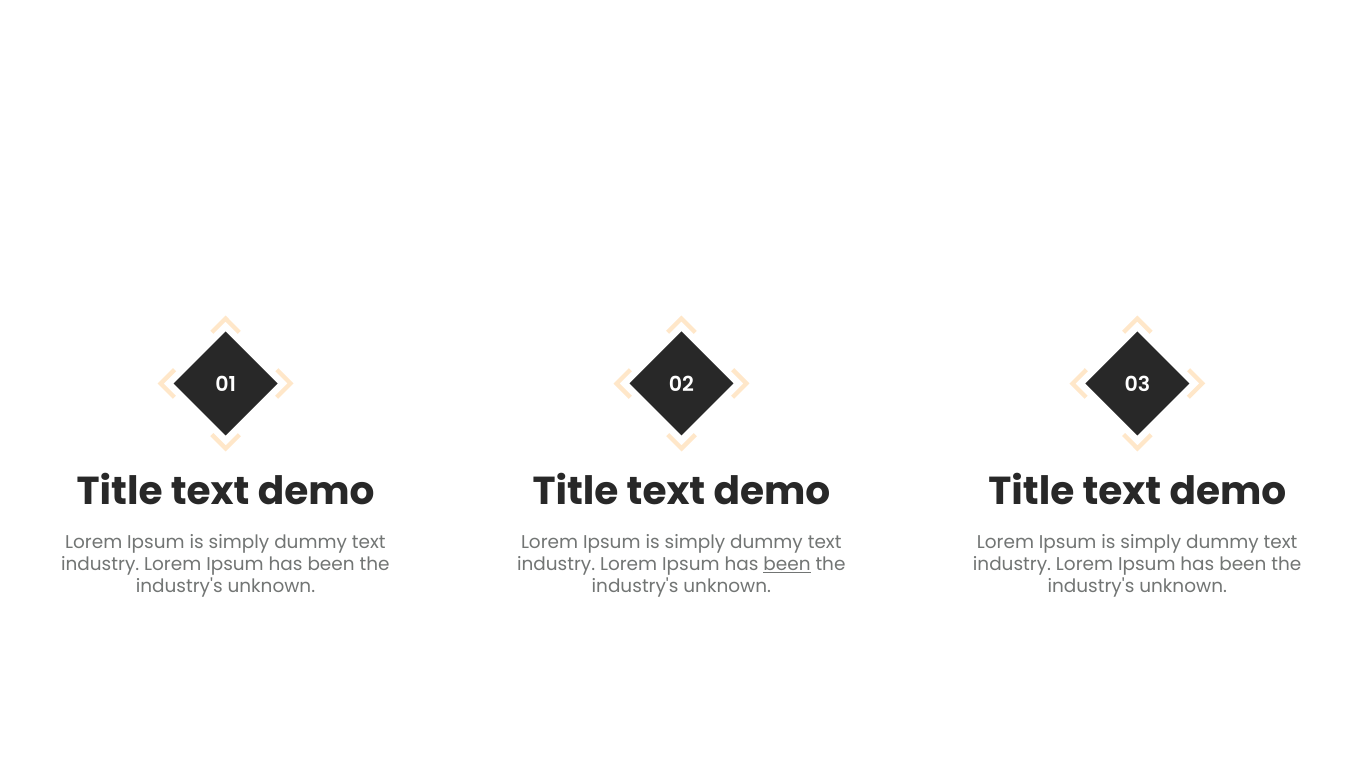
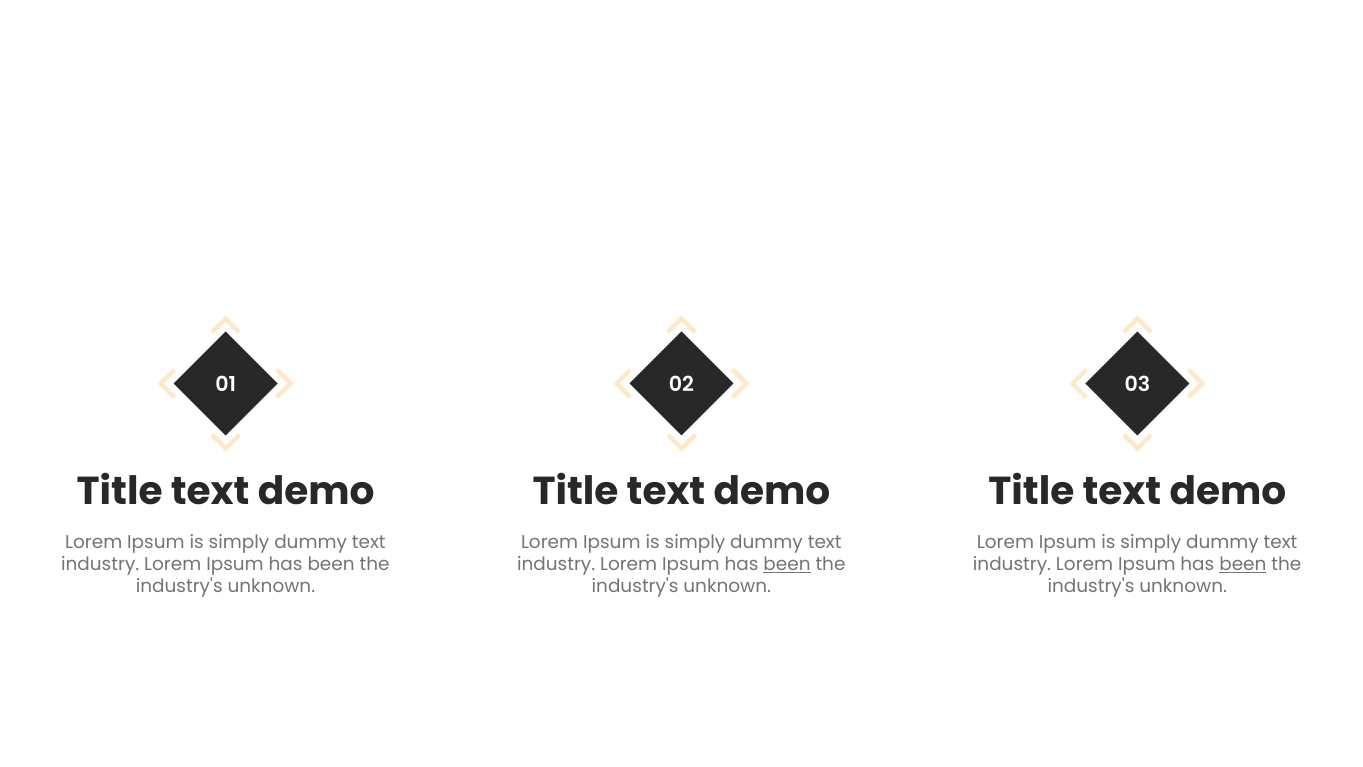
been at (1243, 564) underline: none -> present
